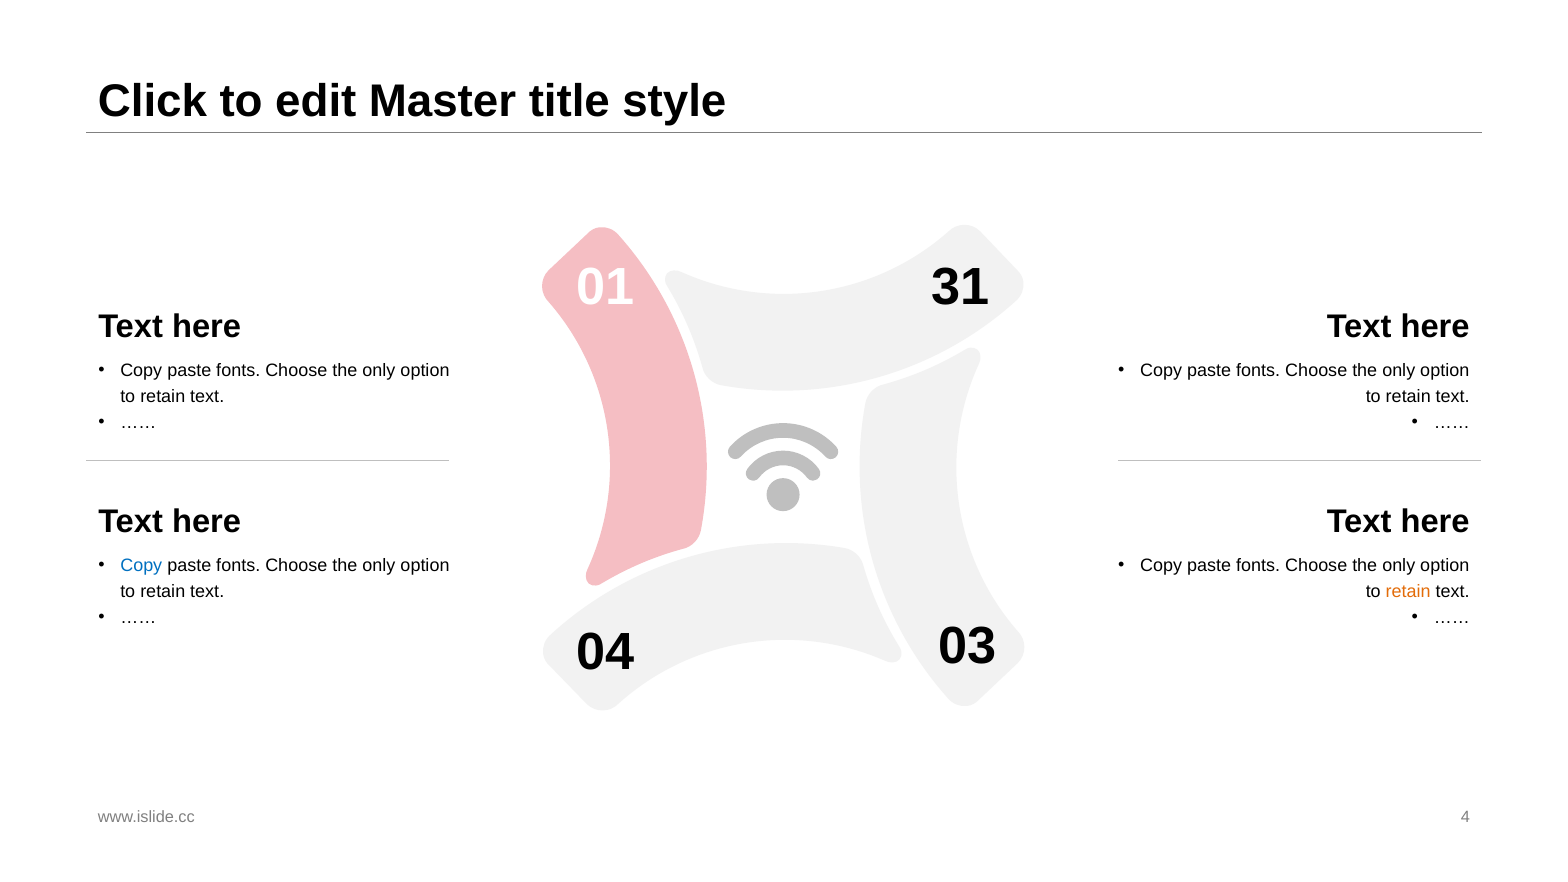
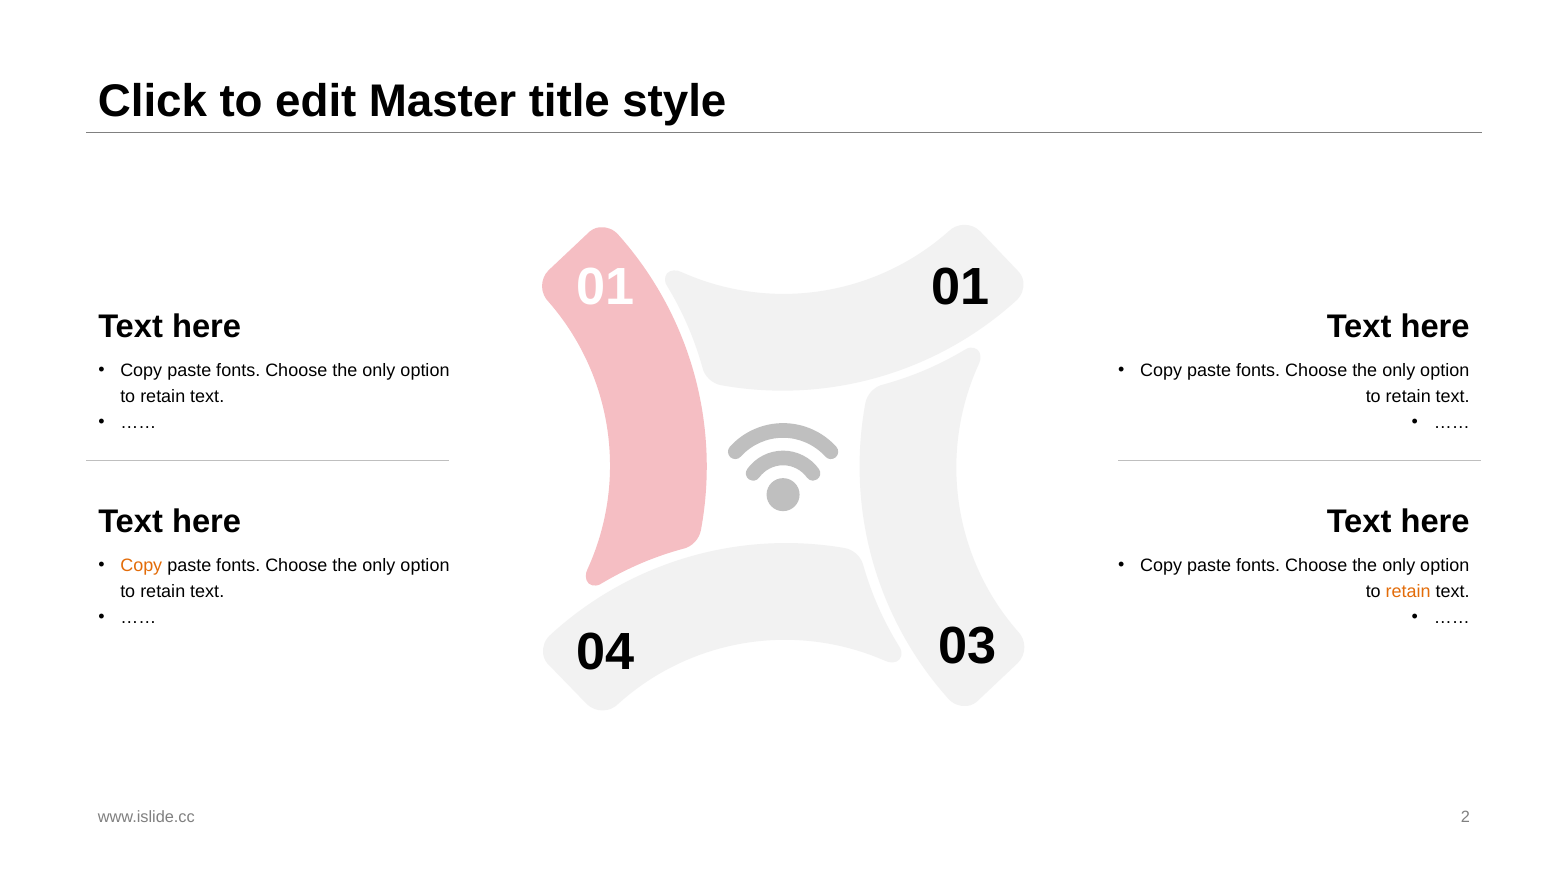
01 31: 31 -> 01
Copy at (141, 566) colour: blue -> orange
4: 4 -> 2
